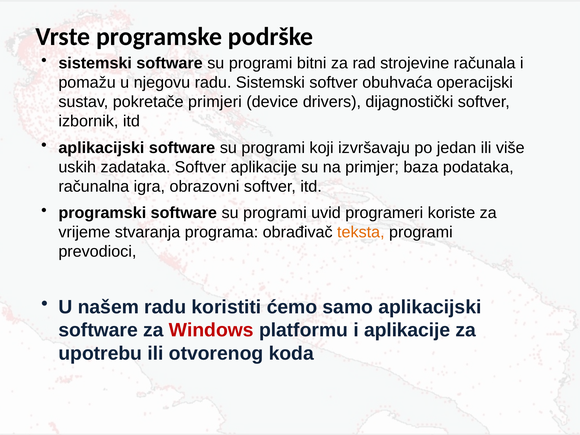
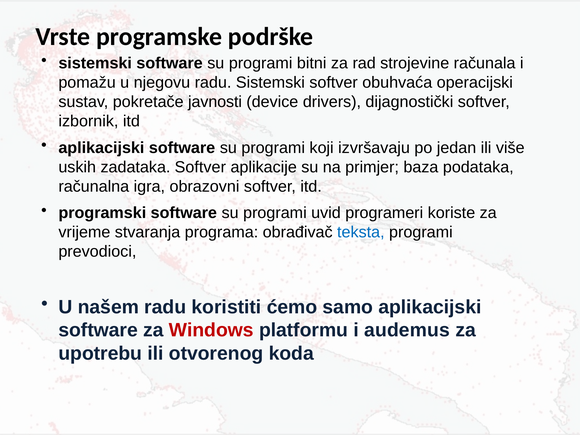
primjeri: primjeri -> javnosti
teksta colour: orange -> blue
i aplikacije: aplikacije -> audemus
